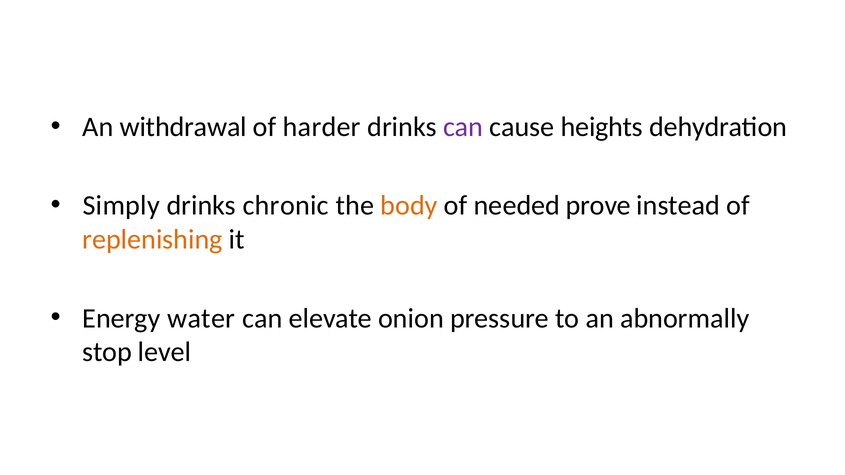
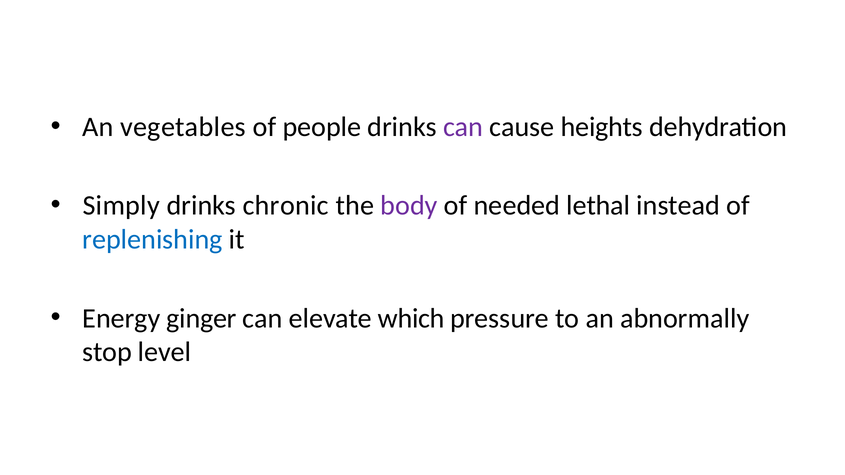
withdrawal: withdrawal -> vegetables
harder: harder -> people
body colour: orange -> purple
prove: prove -> lethal
replenishing colour: orange -> blue
water: water -> ginger
onion: onion -> which
